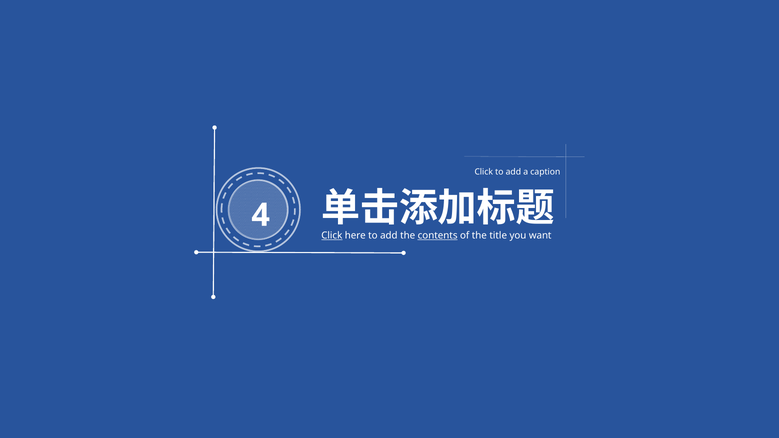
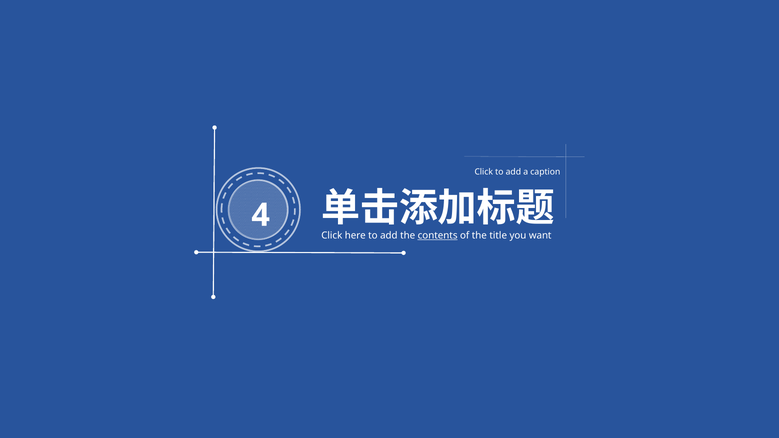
Click at (332, 236) underline: present -> none
